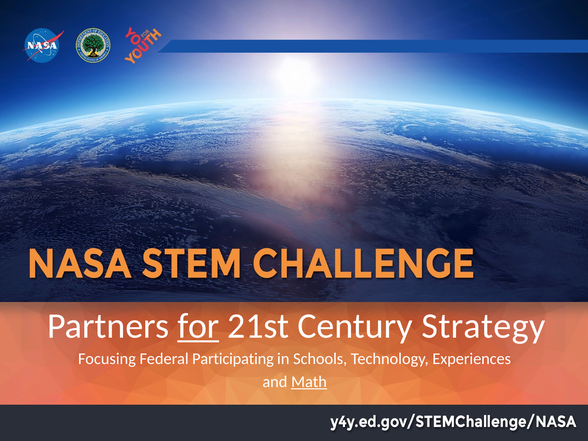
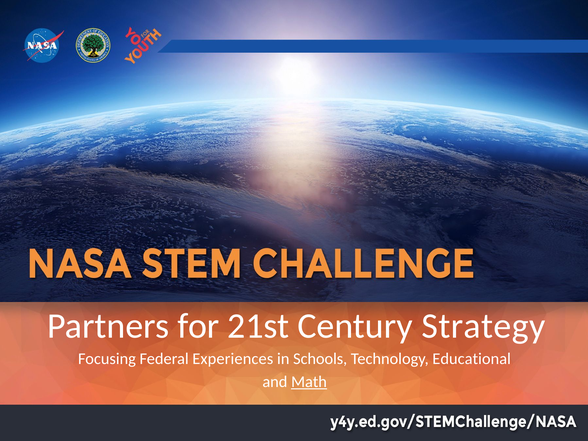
for underline: present -> none
Participating: Participating -> Experiences
Experiences: Experiences -> Educational
